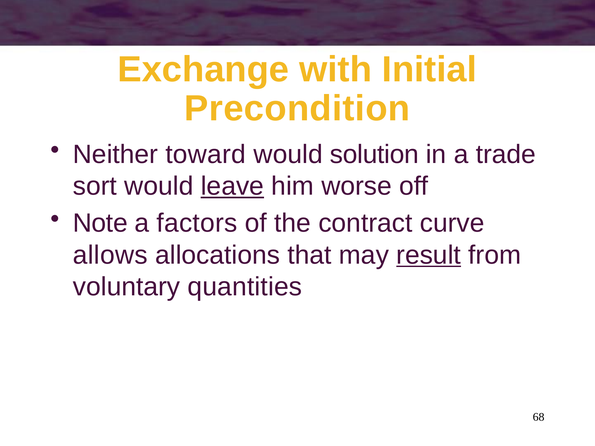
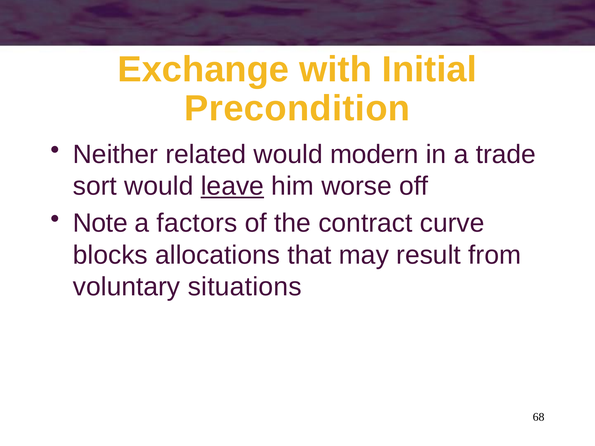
toward: toward -> related
solution: solution -> modern
allows: allows -> blocks
result underline: present -> none
quantities: quantities -> situations
